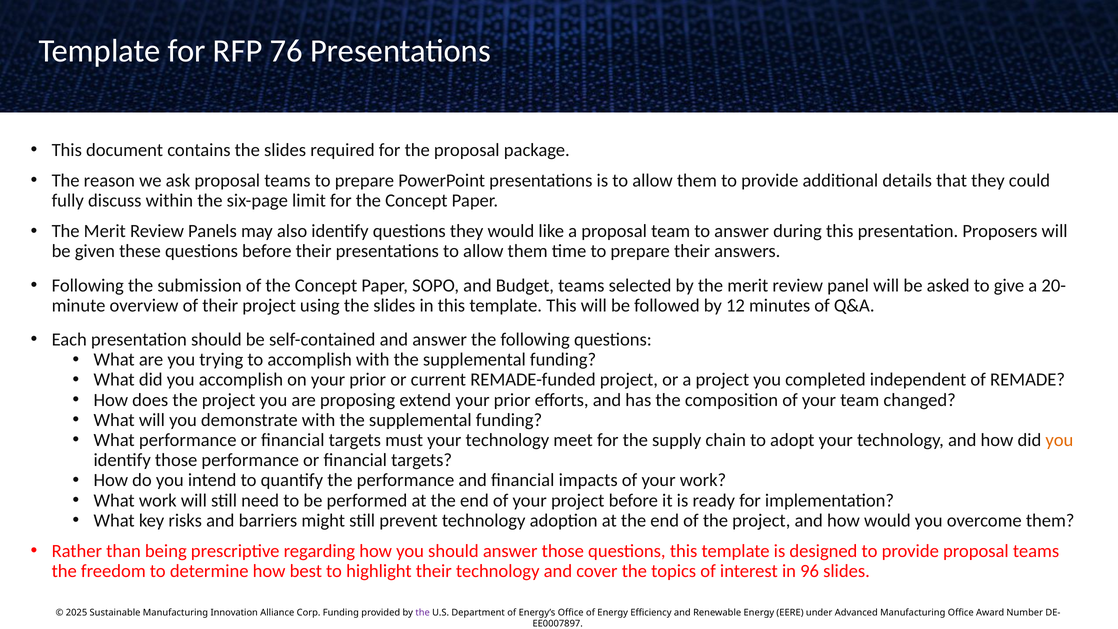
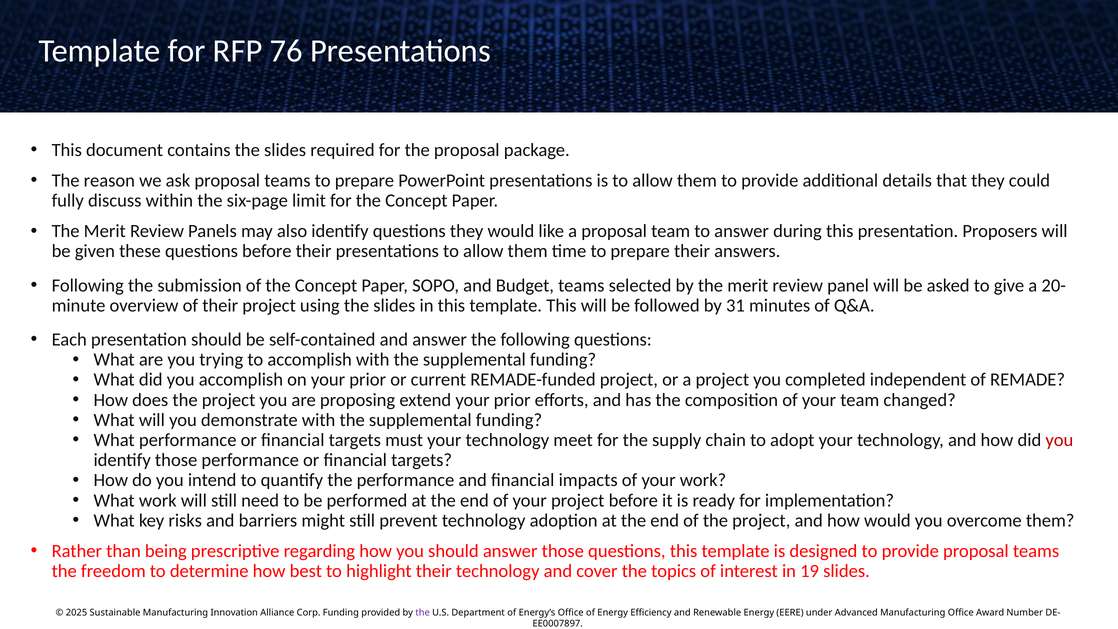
12: 12 -> 31
you at (1059, 440) colour: orange -> red
96: 96 -> 19
